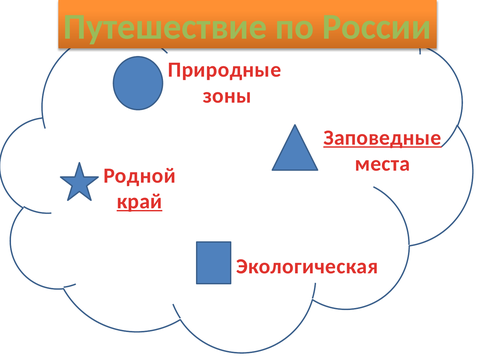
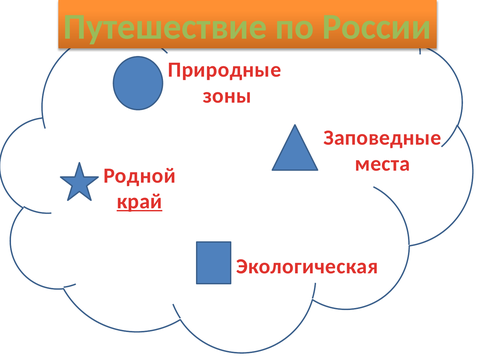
Заповедные underline: present -> none
